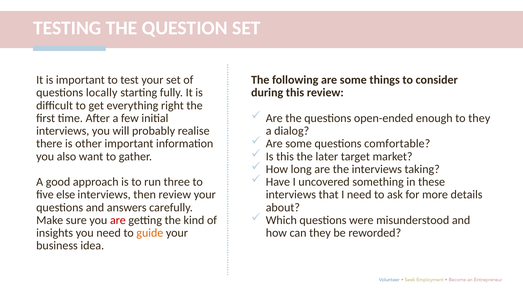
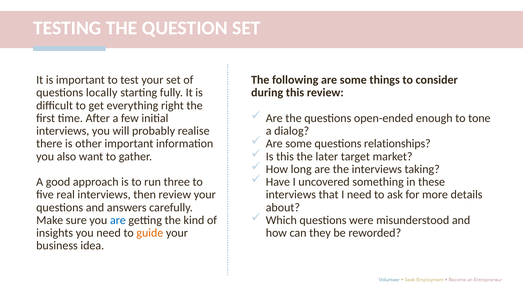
to they: they -> tone
comfortable: comfortable -> relationships
else: else -> real
are at (118, 220) colour: red -> blue
